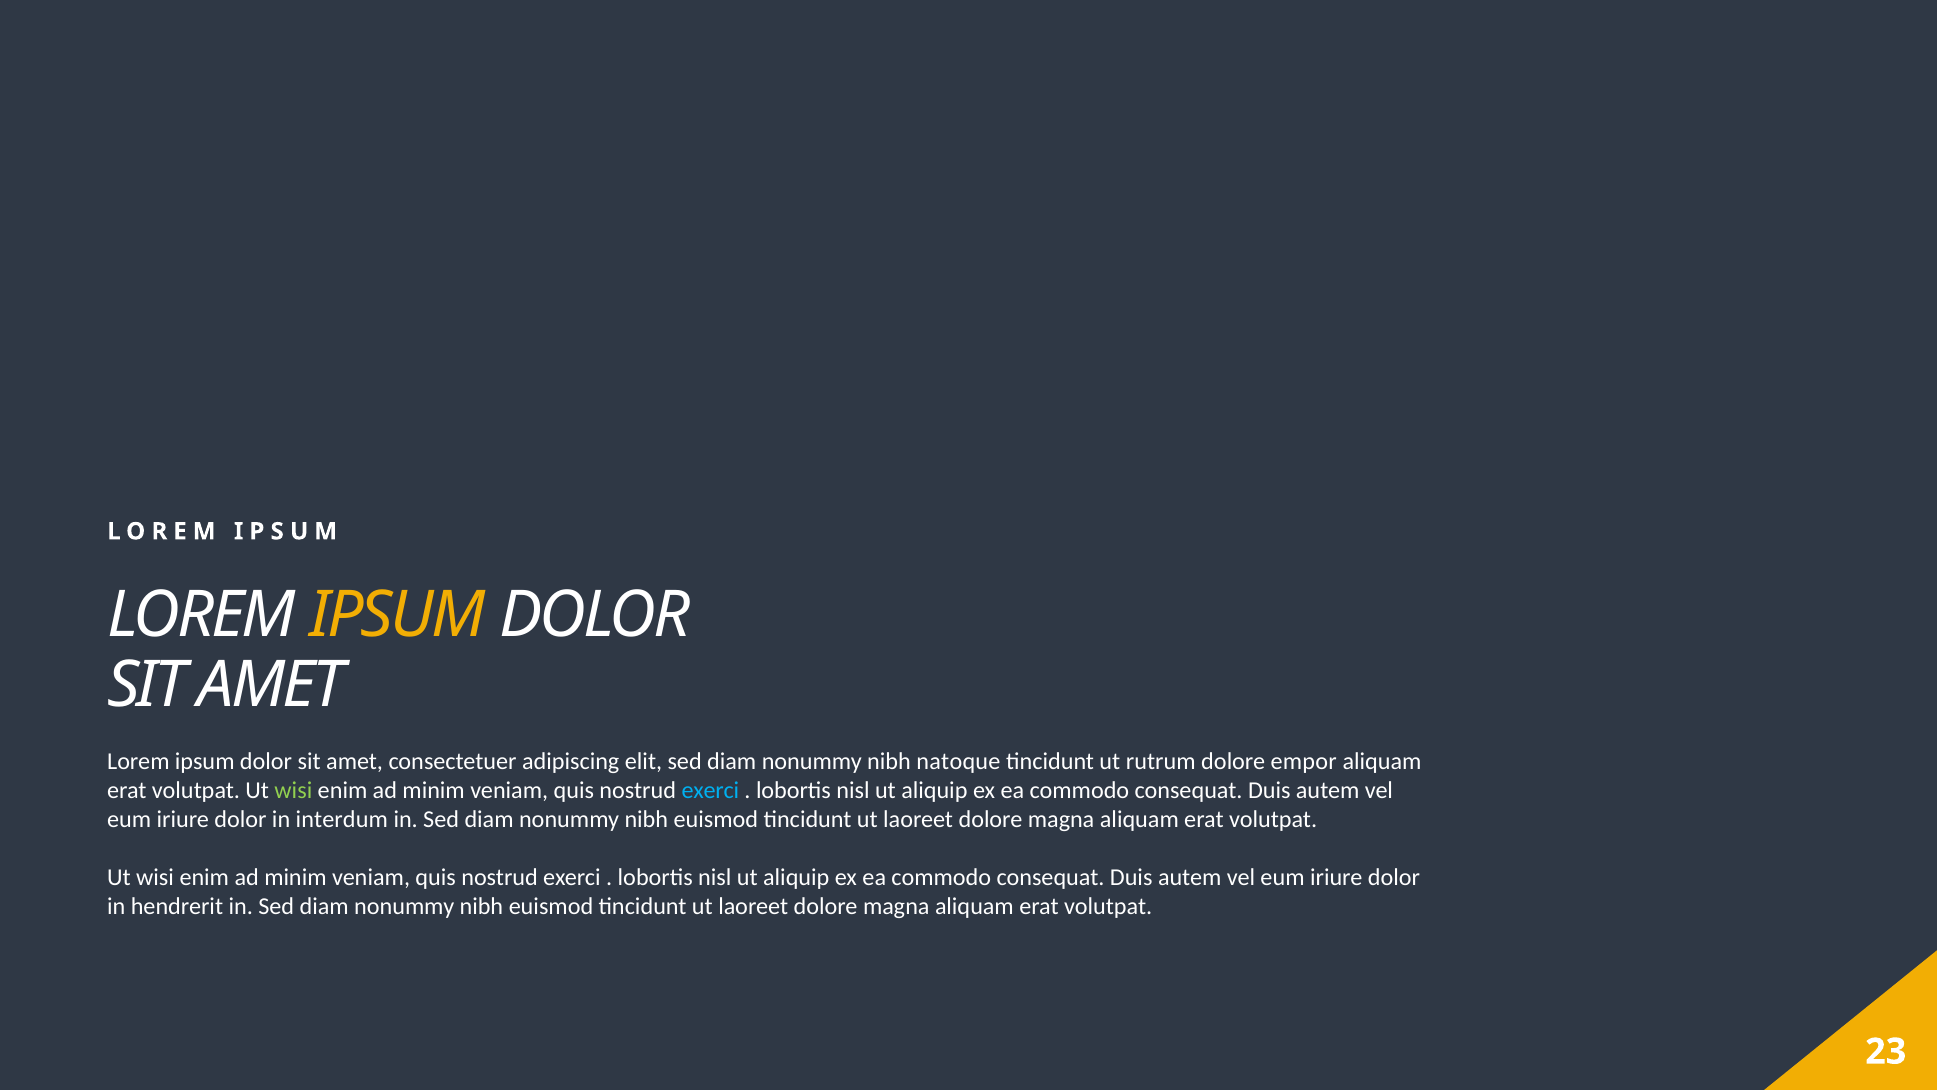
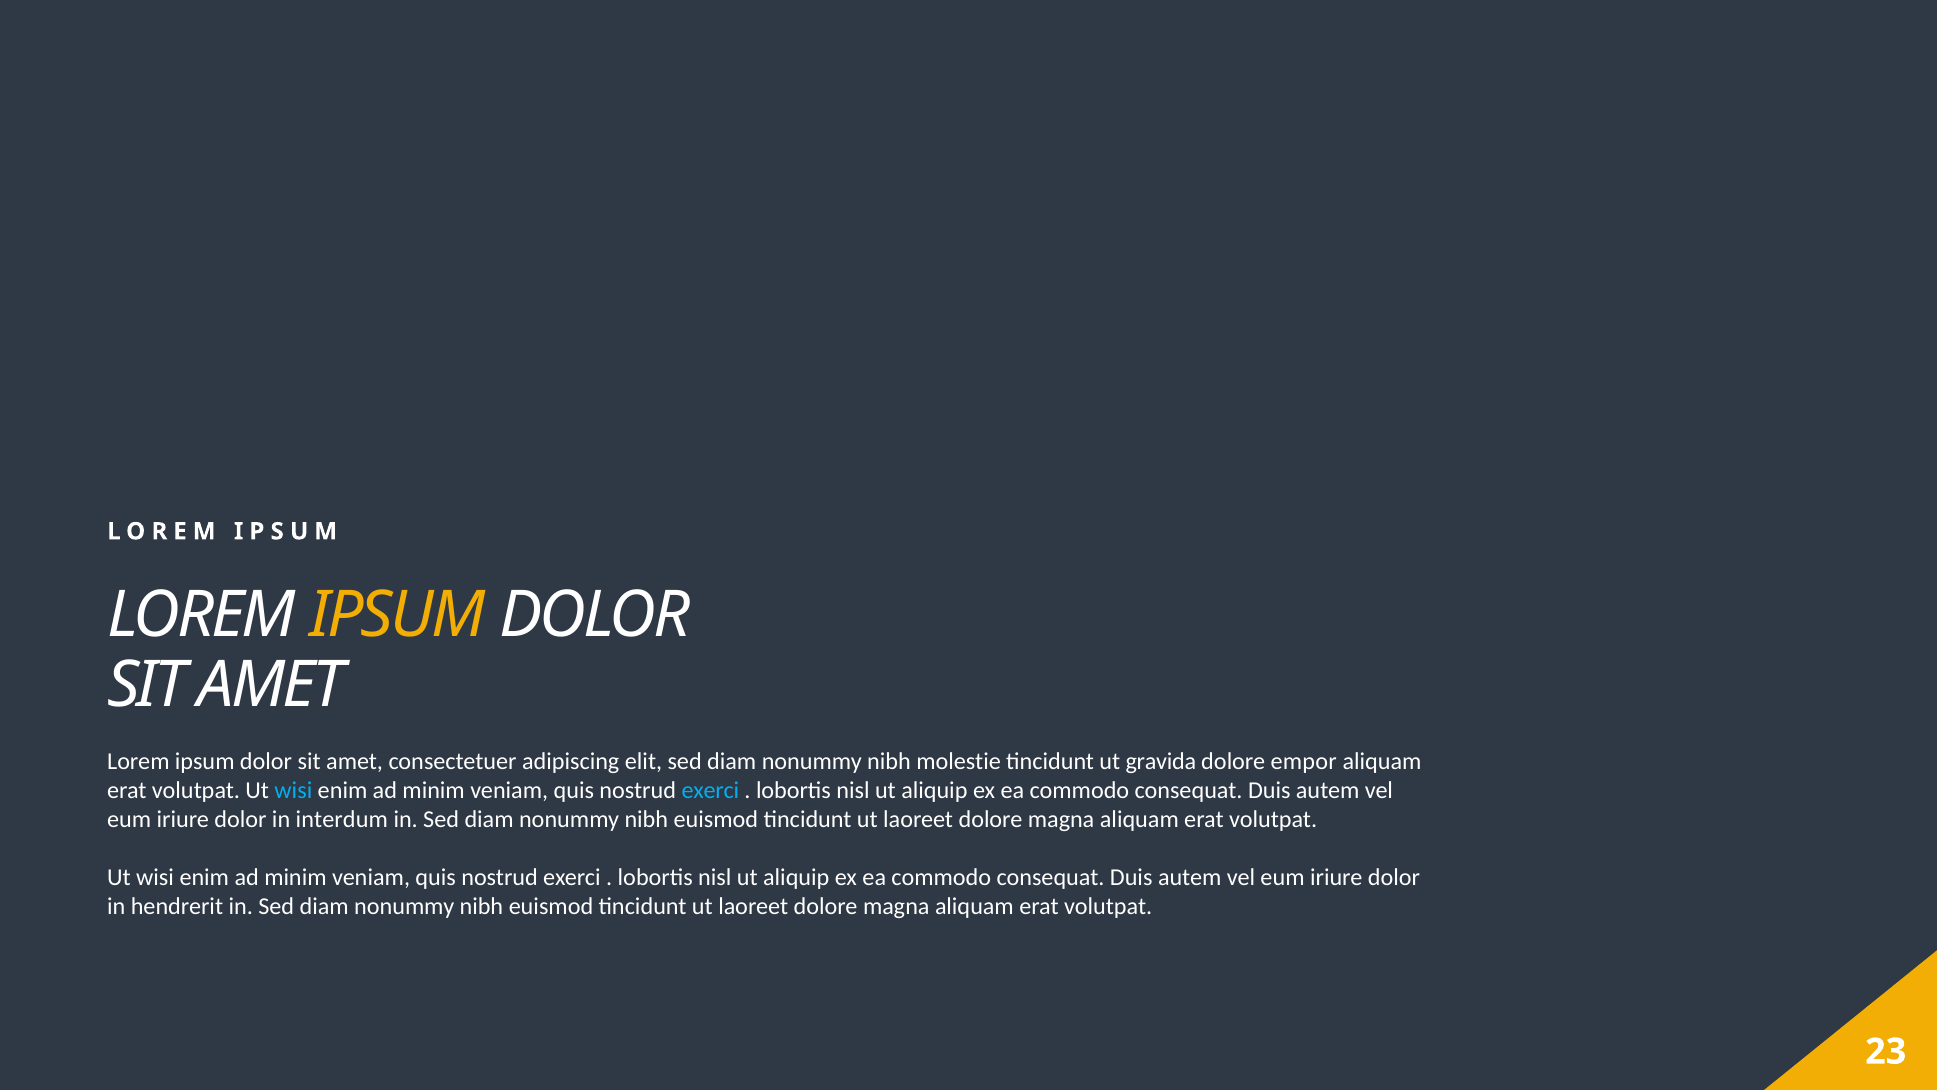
natoque: natoque -> molestie
rutrum: rutrum -> gravida
wisi at (293, 790) colour: light green -> light blue
